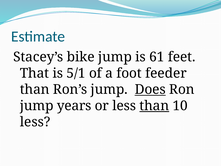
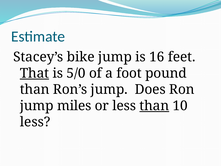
61: 61 -> 16
That underline: none -> present
5/1: 5/1 -> 5/0
feeder: feeder -> pound
Does underline: present -> none
years: years -> miles
